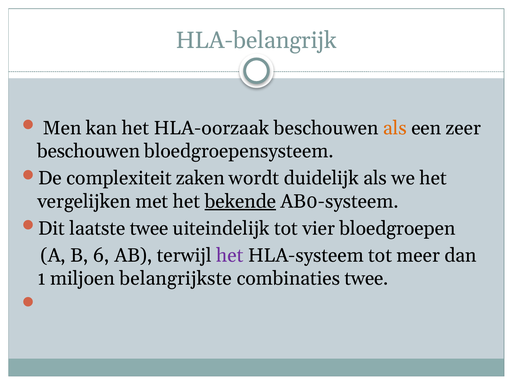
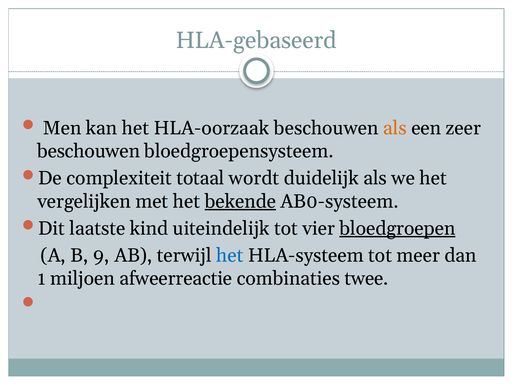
HLA-belangrijk: HLA-belangrijk -> HLA-gebaseerd
zaken: zaken -> totaal
laatste twee: twee -> kind
bloedgroepen underline: none -> present
6: 6 -> 9
het at (230, 255) colour: purple -> blue
belangrijkste: belangrijkste -> afweerreactie
